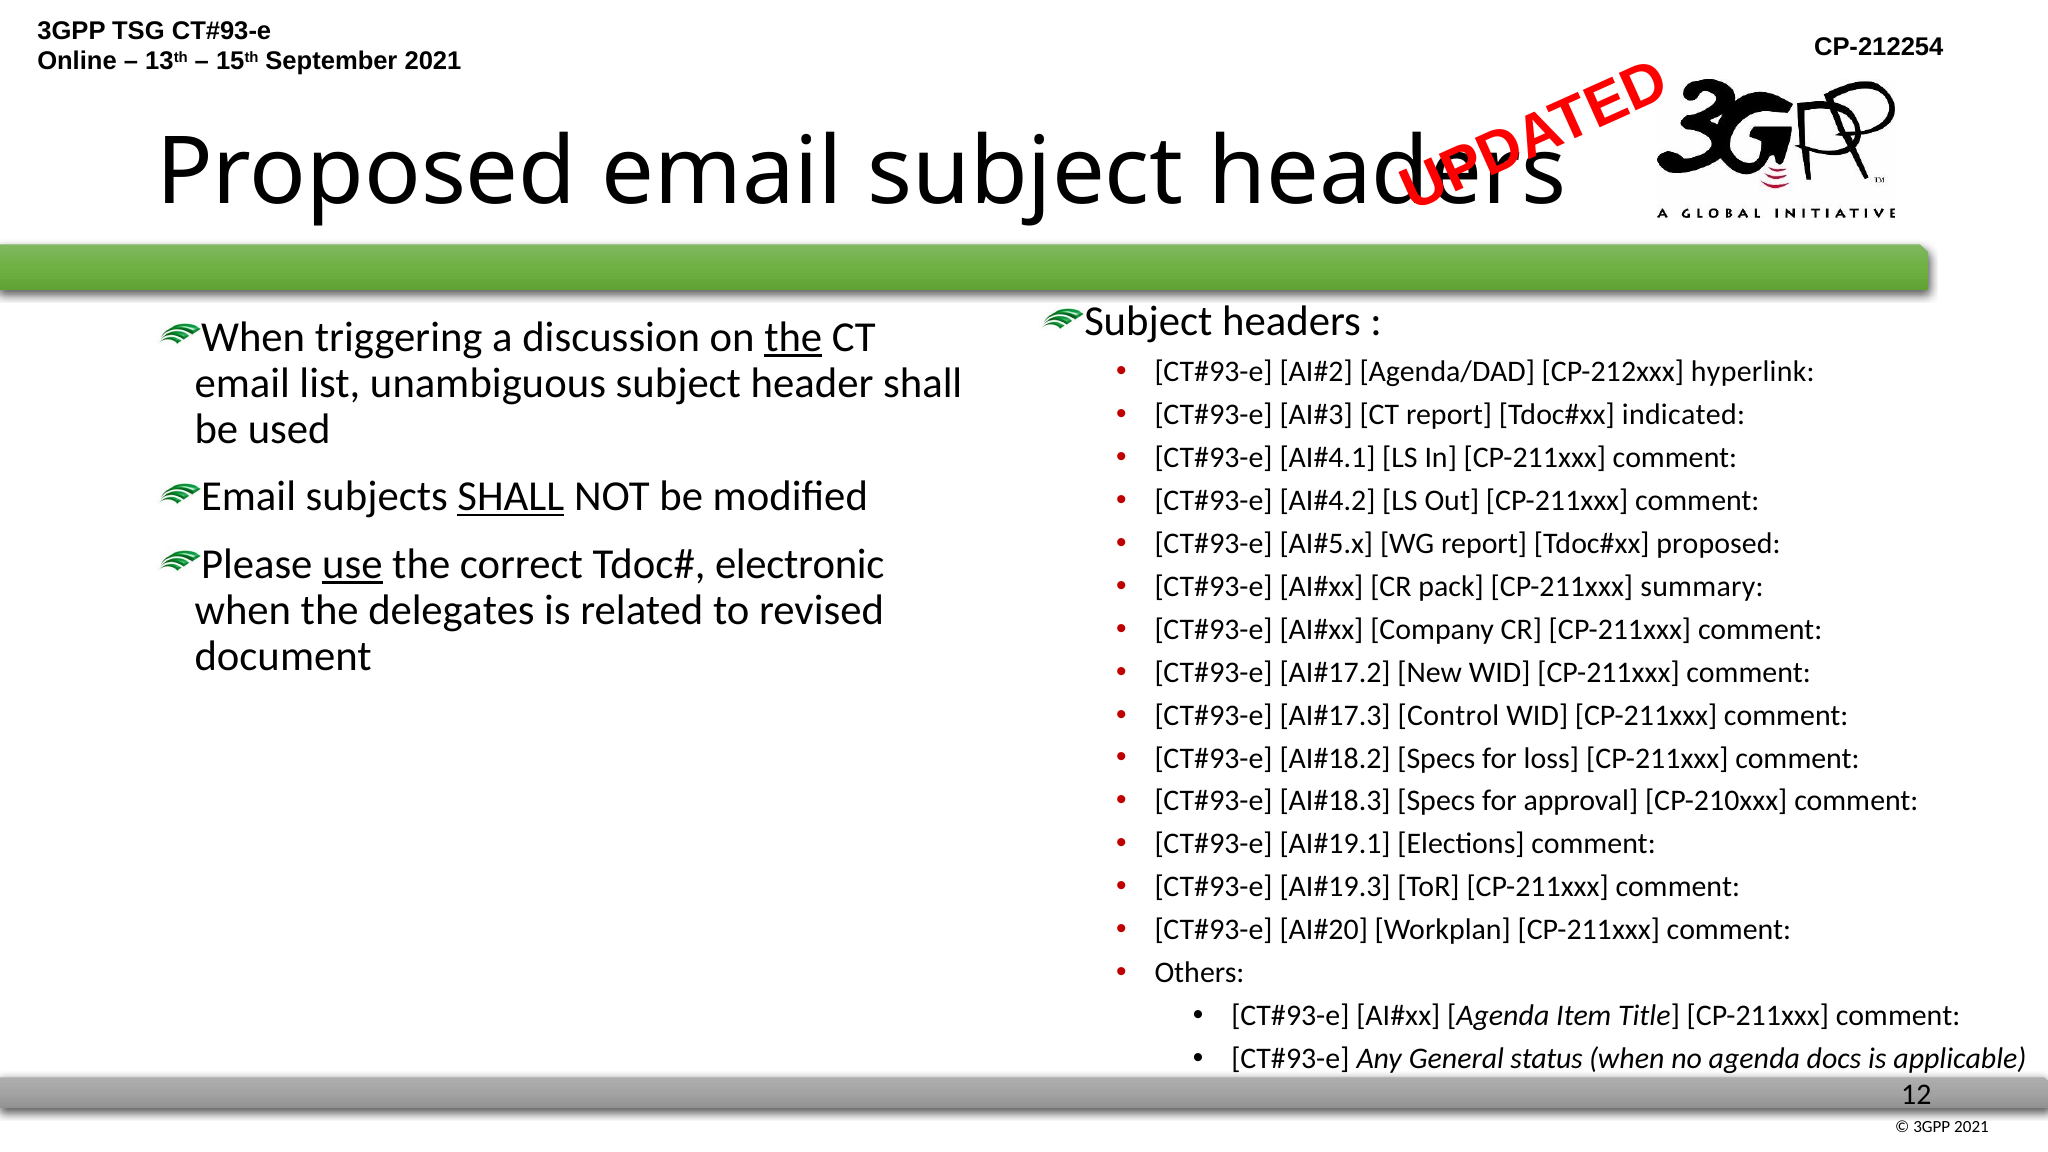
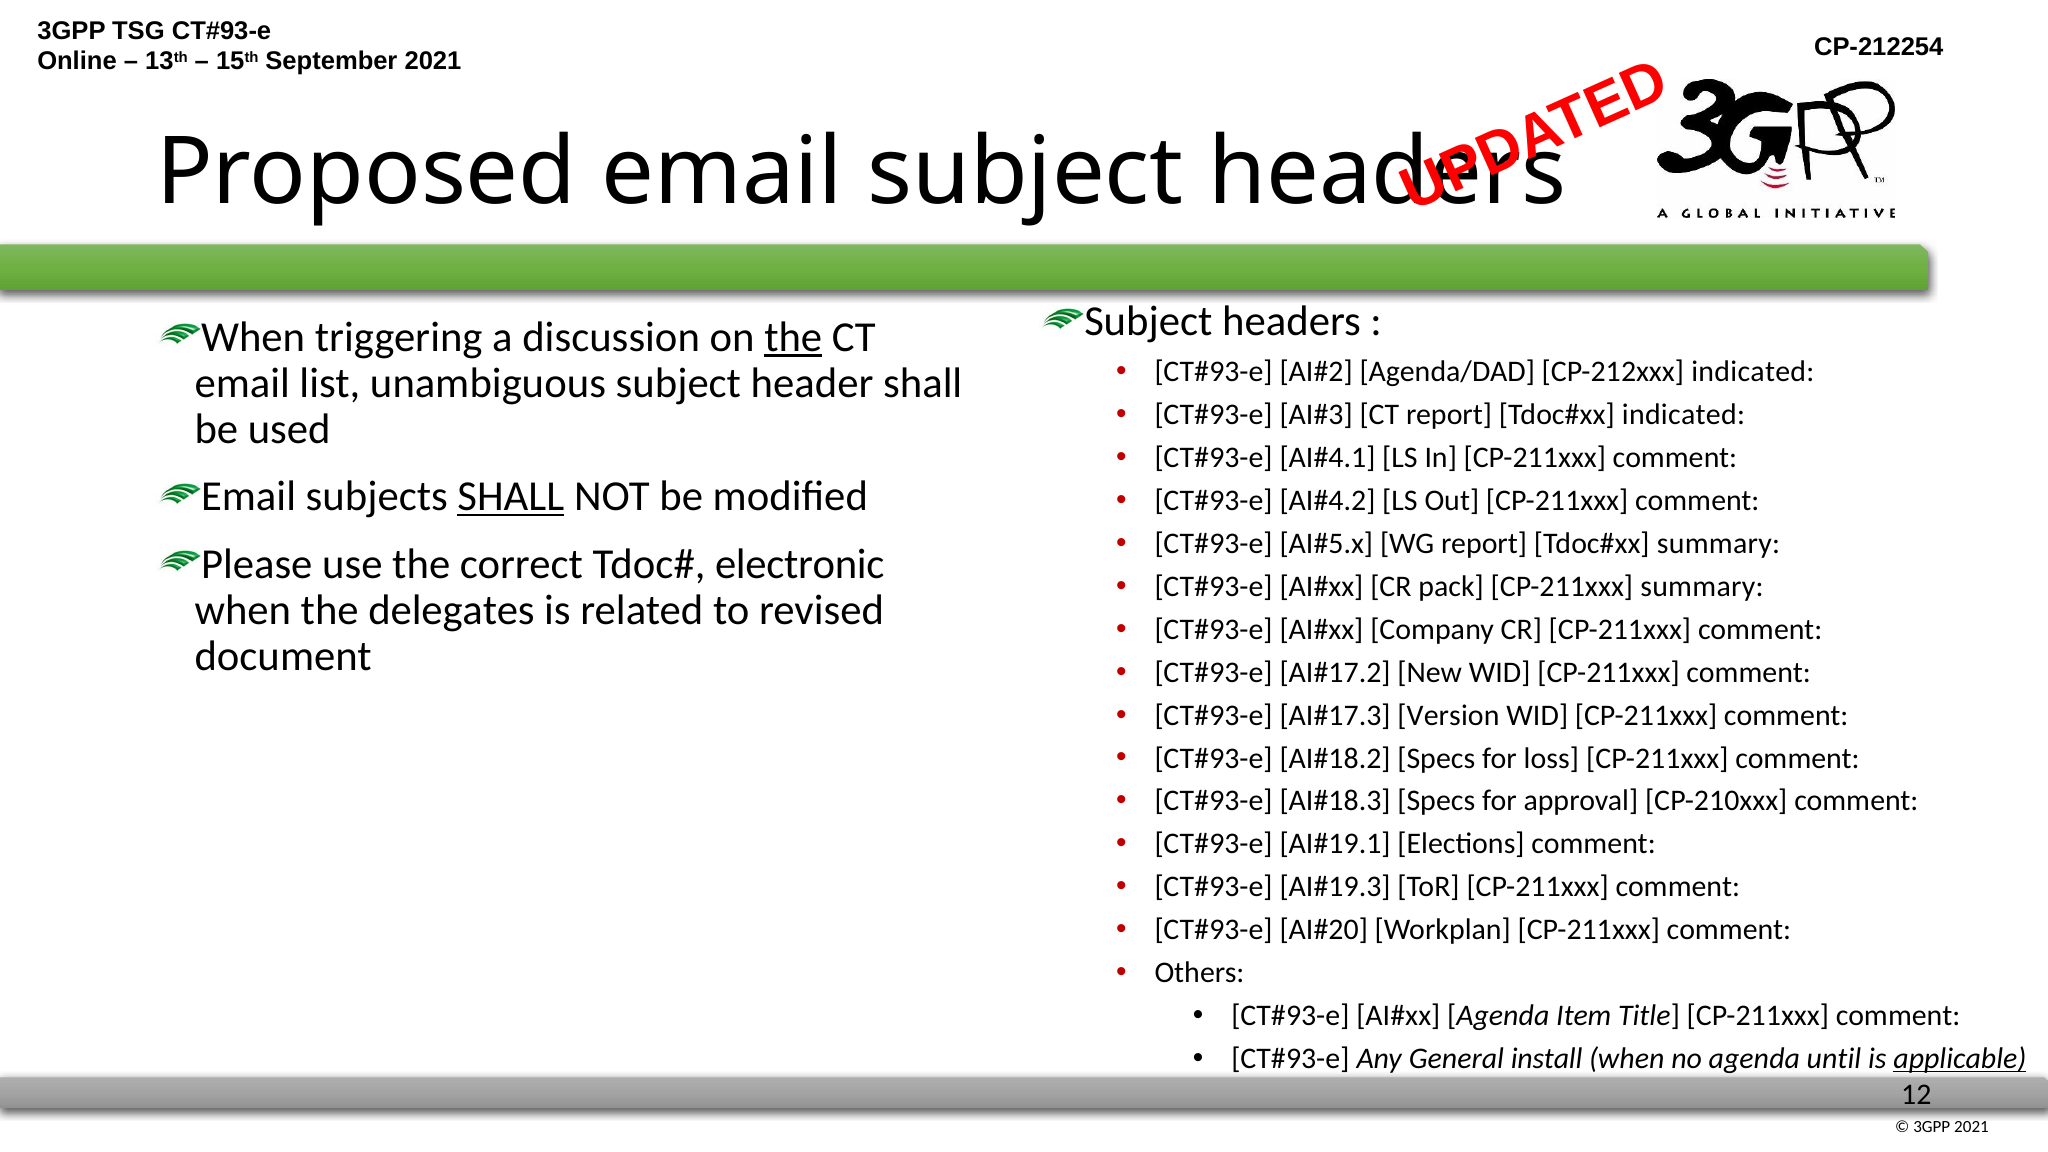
CP-212xxx hyperlink: hyperlink -> indicated
proposed at (1719, 544): proposed -> summary
use underline: present -> none
Control: Control -> Version
status: status -> install
docs: docs -> until
applicable underline: none -> present
